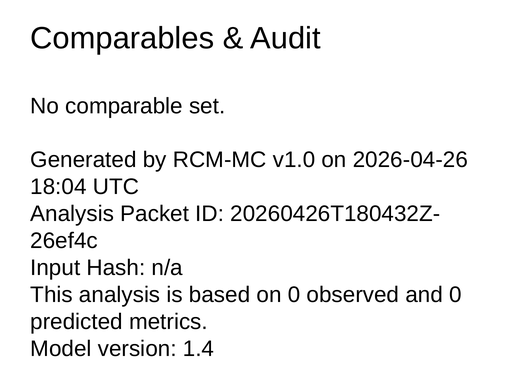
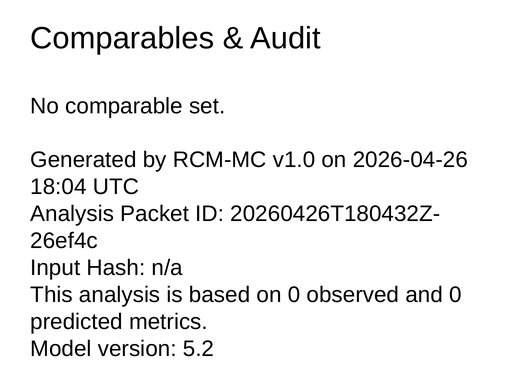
1.4: 1.4 -> 5.2
